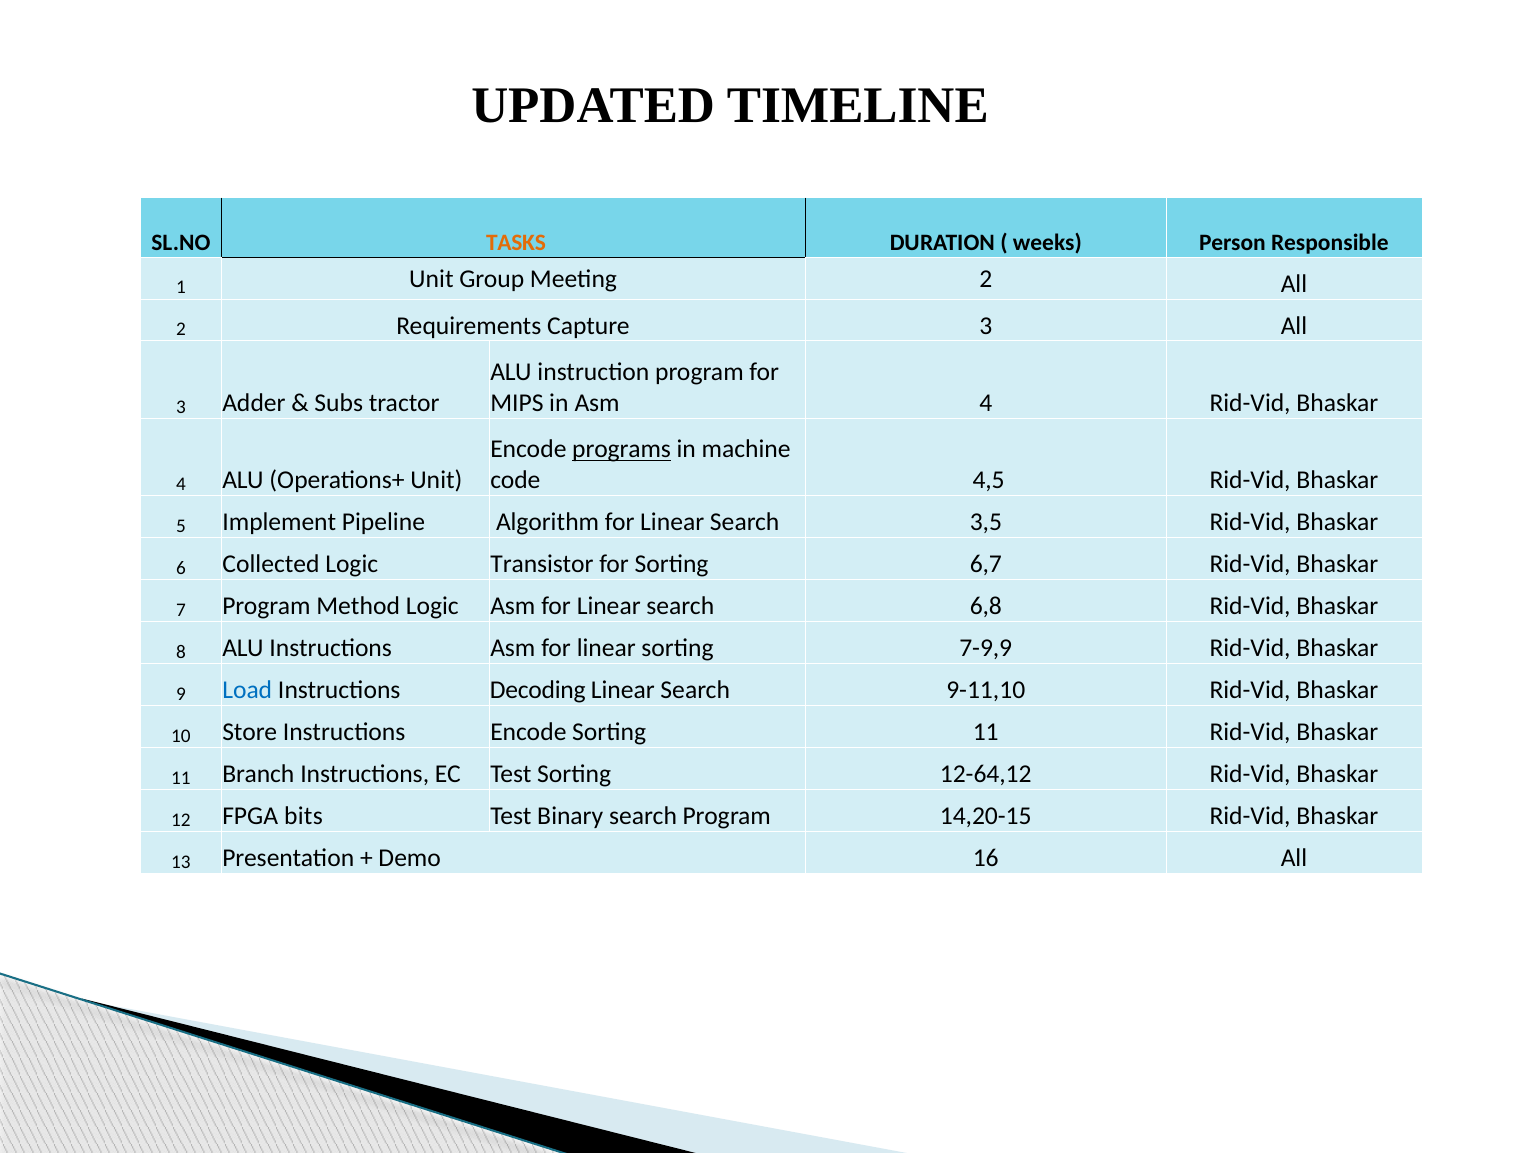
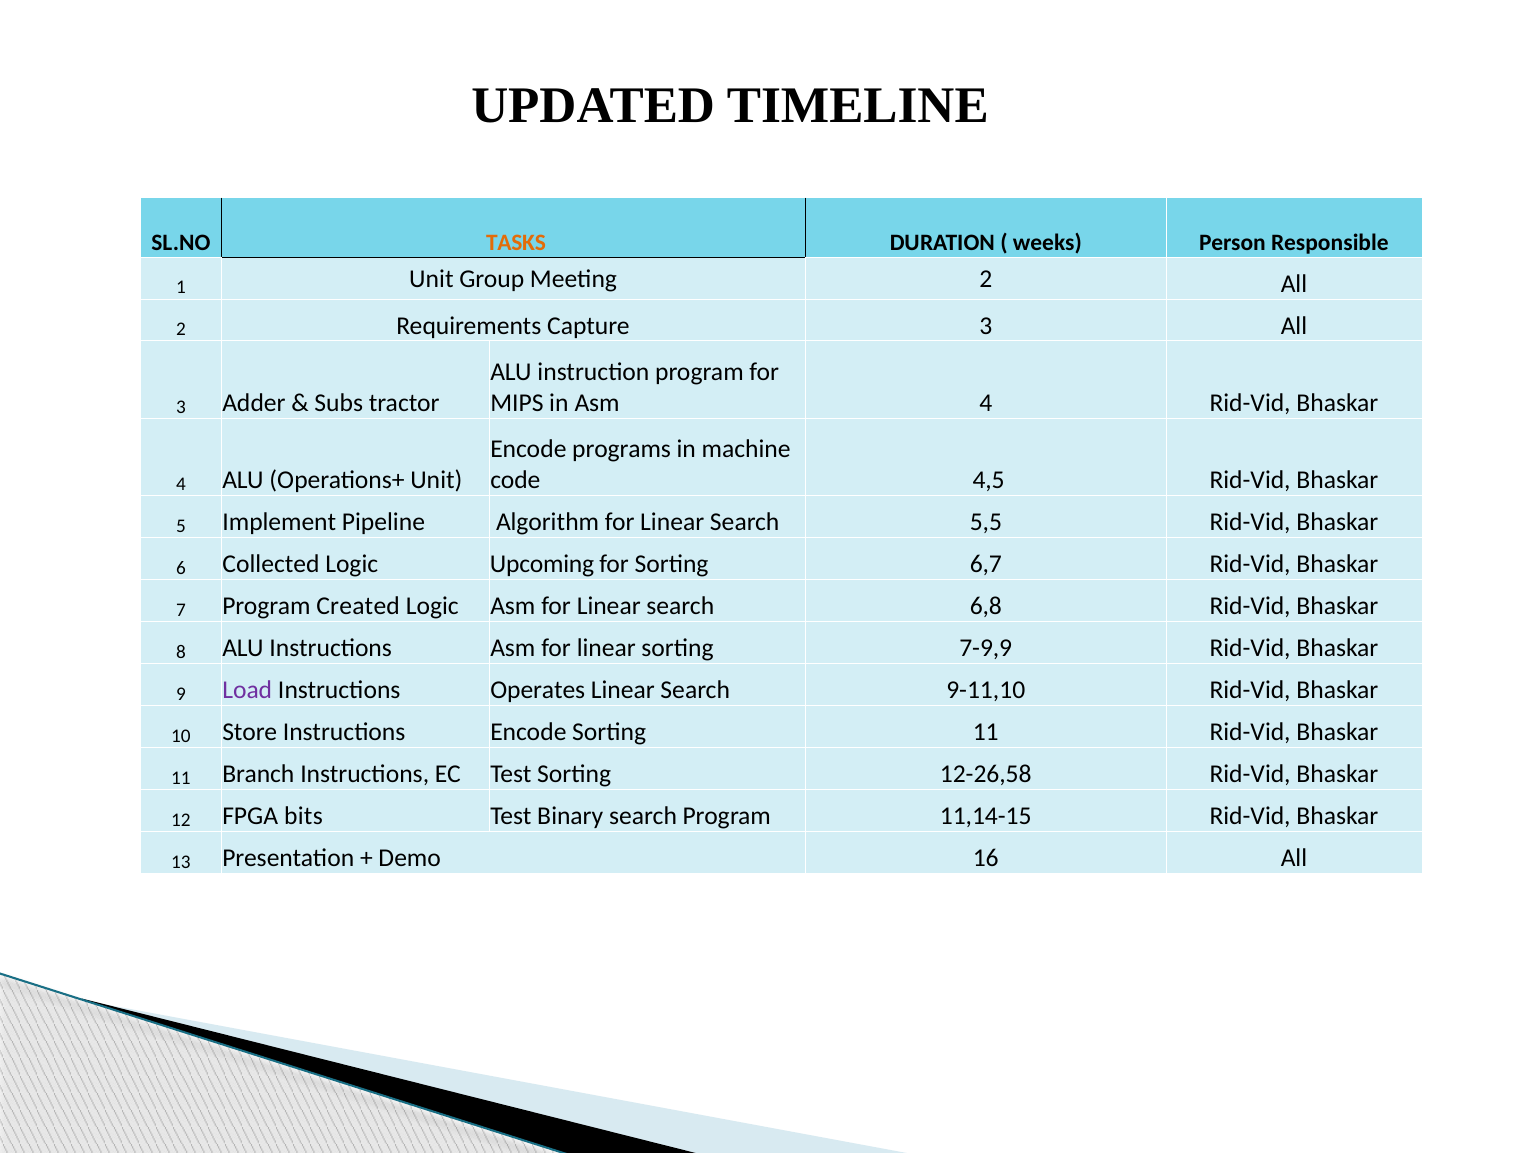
programs underline: present -> none
3,5: 3,5 -> 5,5
Transistor: Transistor -> Upcoming
Method: Method -> Created
Load colour: blue -> purple
Decoding: Decoding -> Operates
12-64,12: 12-64,12 -> 12-26,58
14,20-15: 14,20-15 -> 11,14-15
